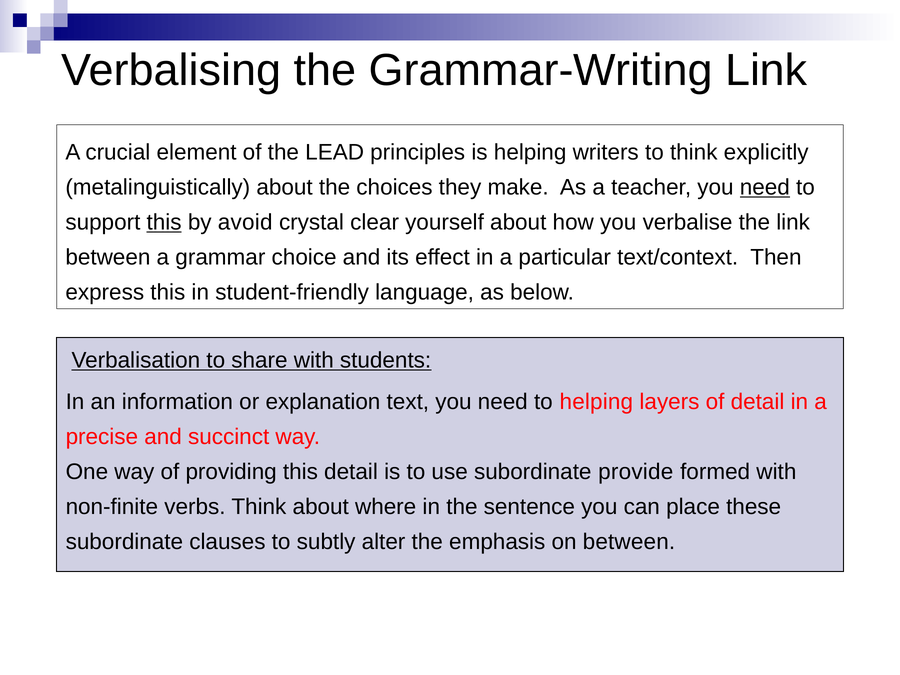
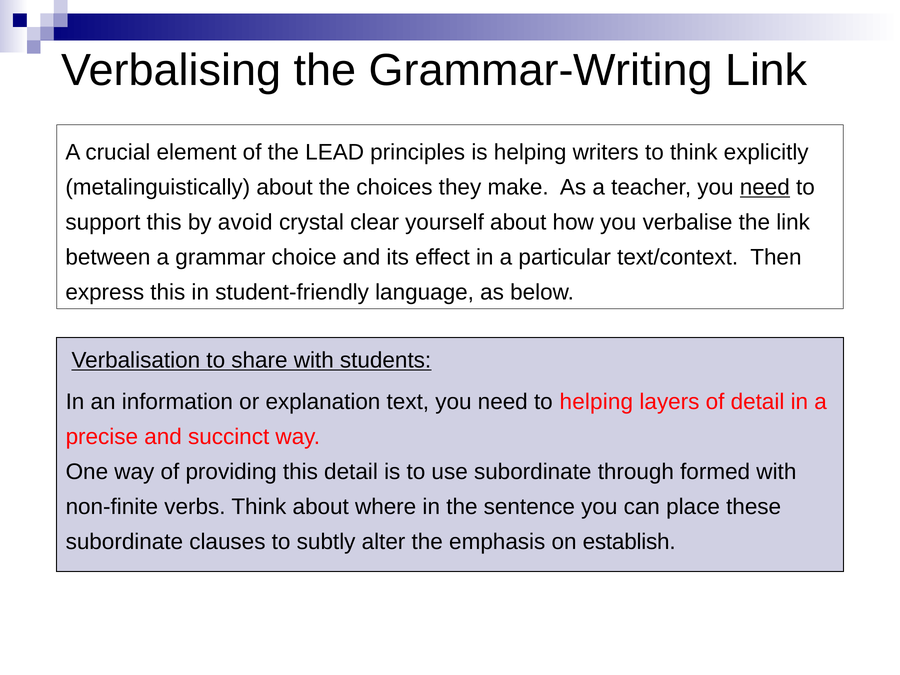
this at (164, 222) underline: present -> none
provide: provide -> through
on between: between -> establish
